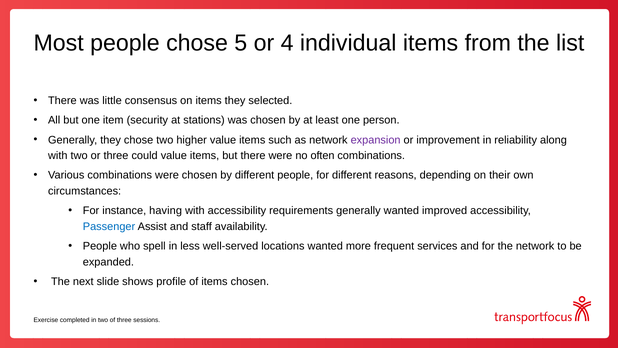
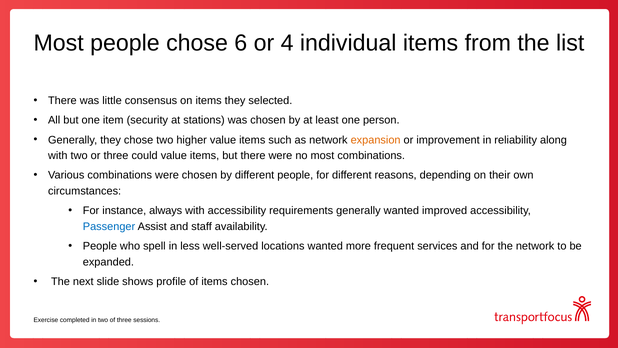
5: 5 -> 6
expansion colour: purple -> orange
no often: often -> most
having: having -> always
